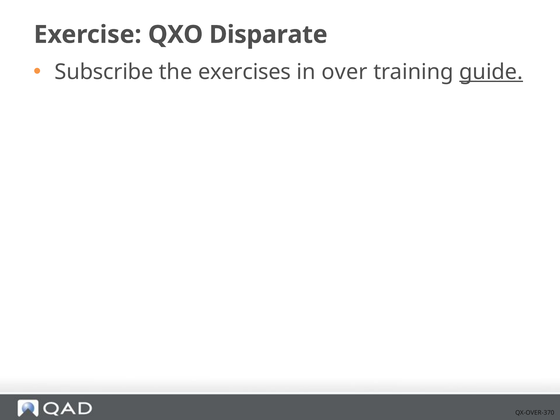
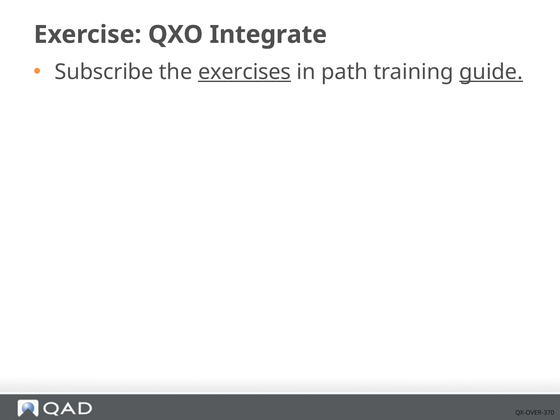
Disparate: Disparate -> Integrate
exercises underline: none -> present
over: over -> path
